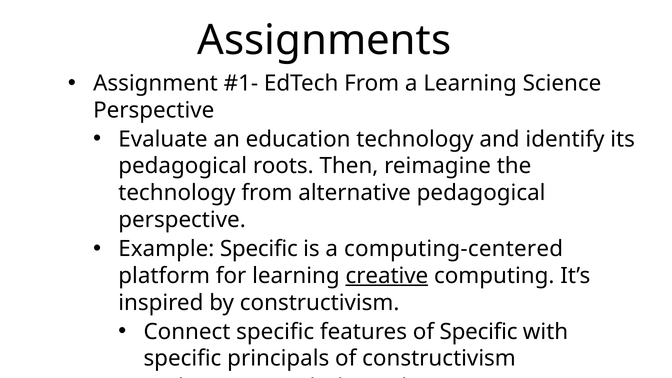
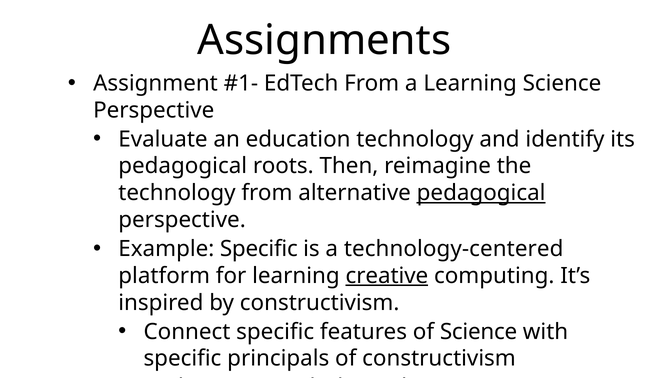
pedagogical at (481, 193) underline: none -> present
computing-centered: computing-centered -> technology-centered
of Specific: Specific -> Science
